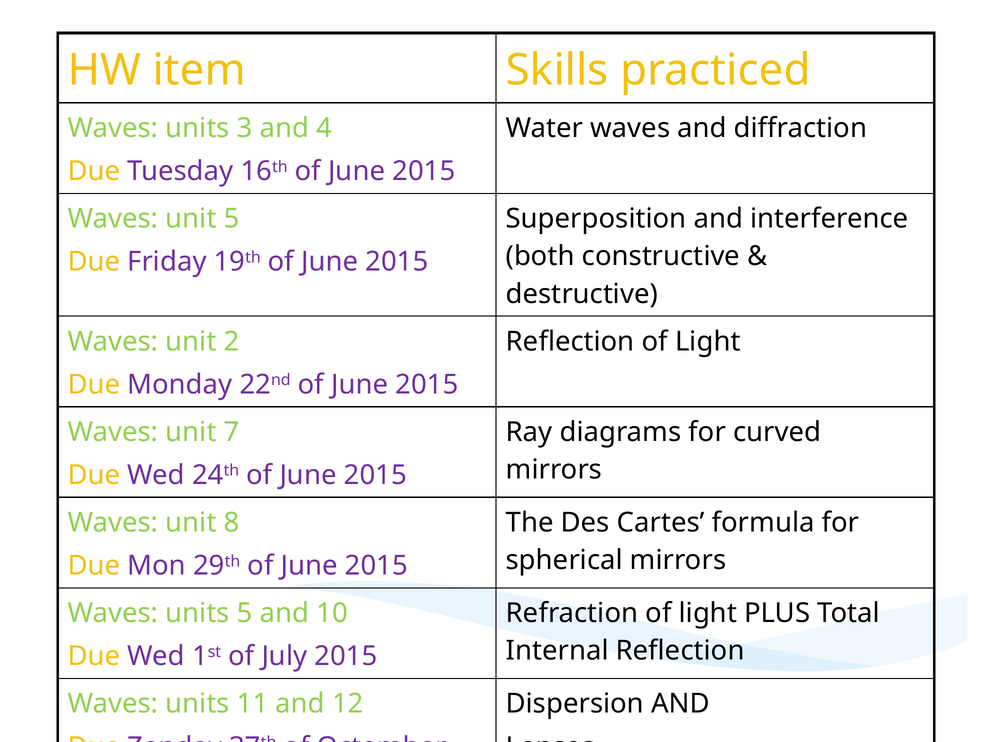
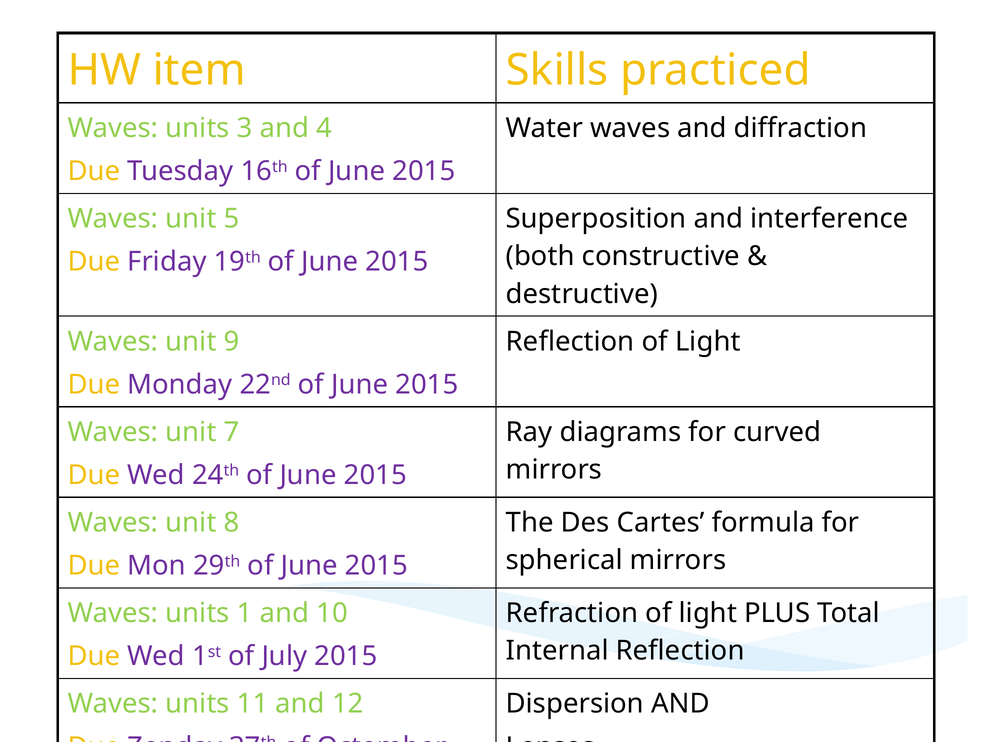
2: 2 -> 9
units 5: 5 -> 1
